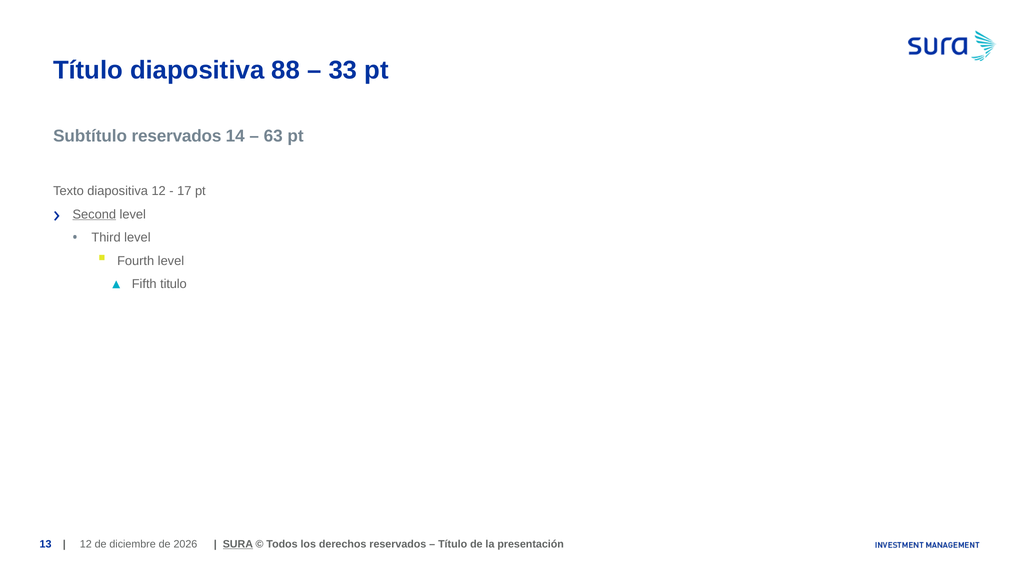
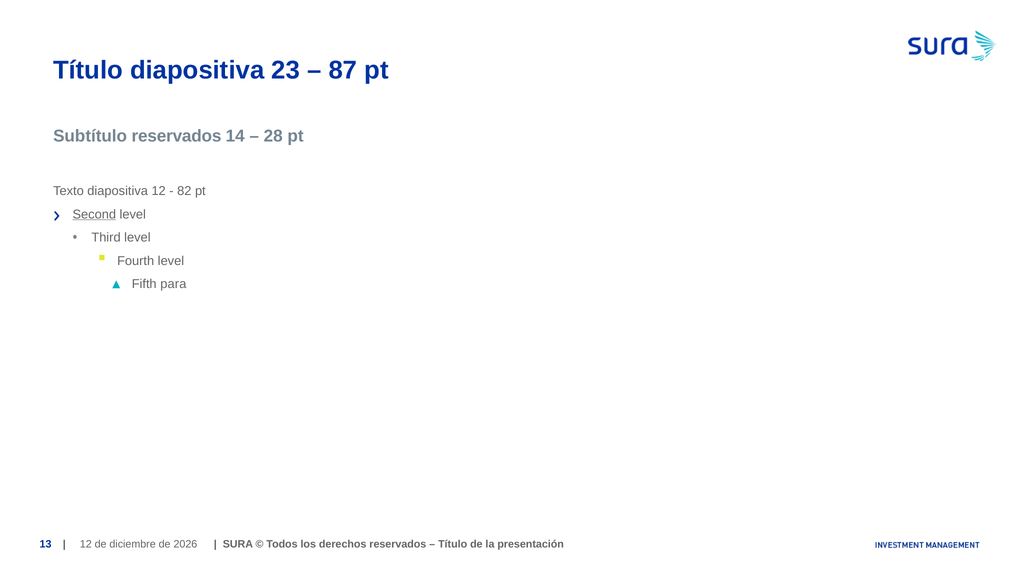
88: 88 -> 23
33: 33 -> 87
63: 63 -> 28
17: 17 -> 82
titulo: titulo -> para
SURA underline: present -> none
